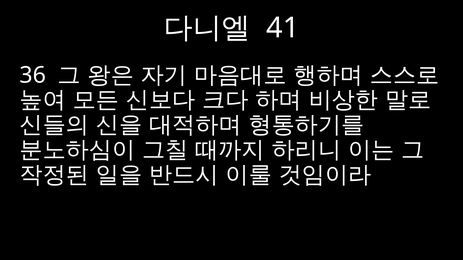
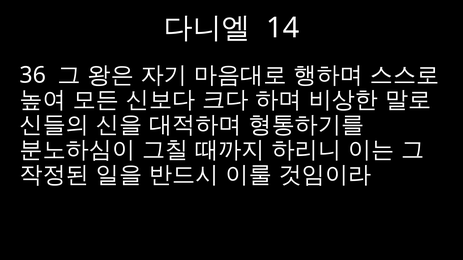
41: 41 -> 14
